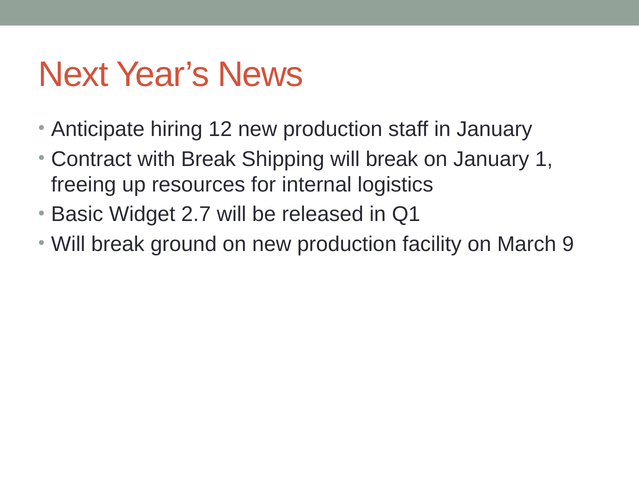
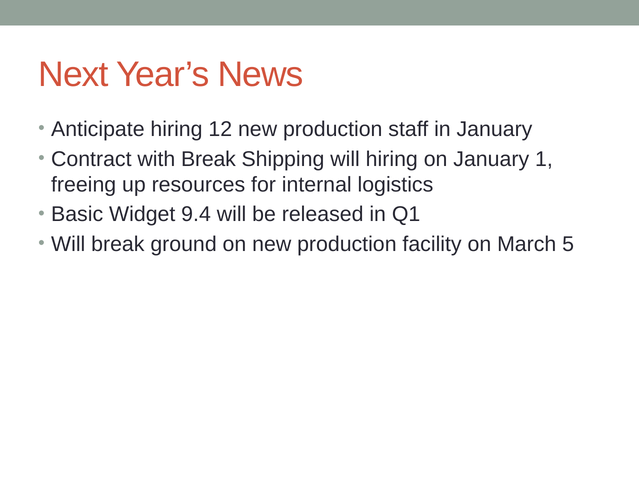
Shipping will break: break -> hiring
2.7: 2.7 -> 9.4
9: 9 -> 5
